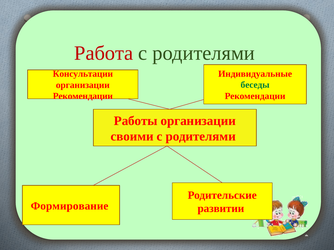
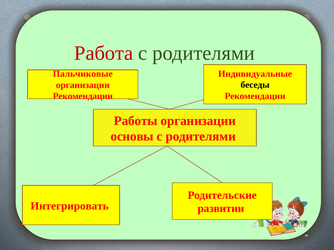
Консультации: Консультации -> Пальчиковые
беседы colour: green -> black
своими: своими -> основы
Формирование: Формирование -> Интегрировать
